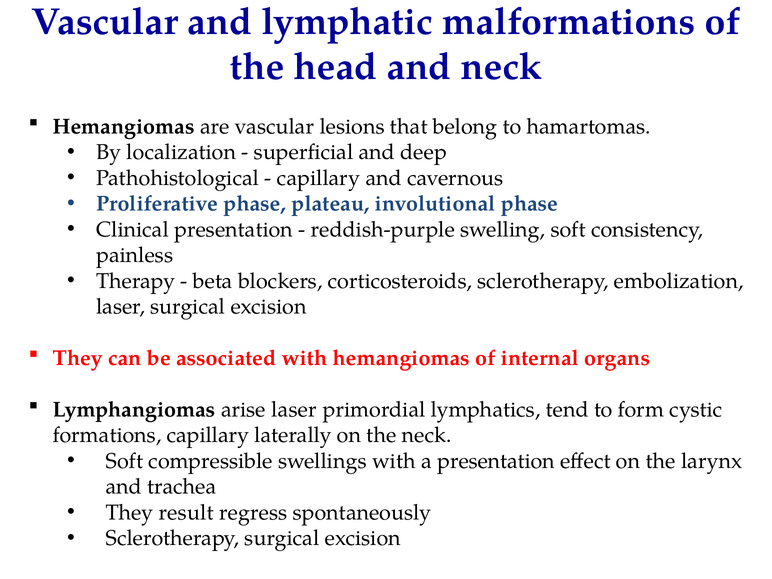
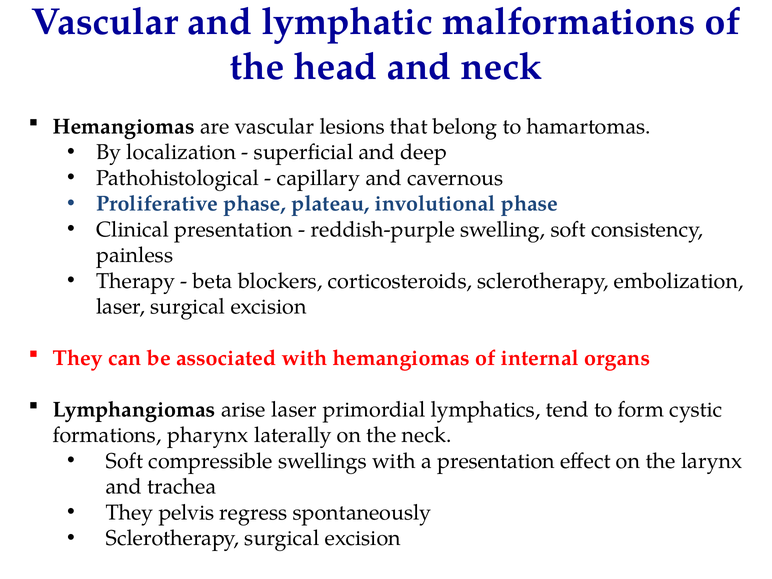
formations capillary: capillary -> pharynx
result: result -> pelvis
